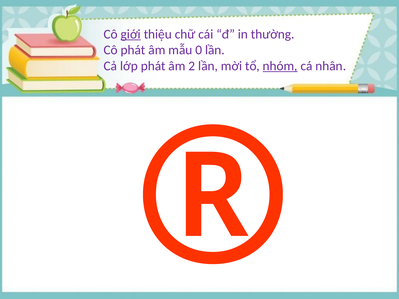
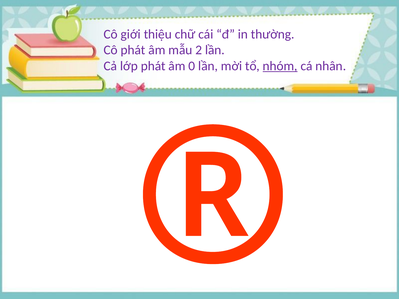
giới underline: present -> none
0: 0 -> 2
2: 2 -> 0
